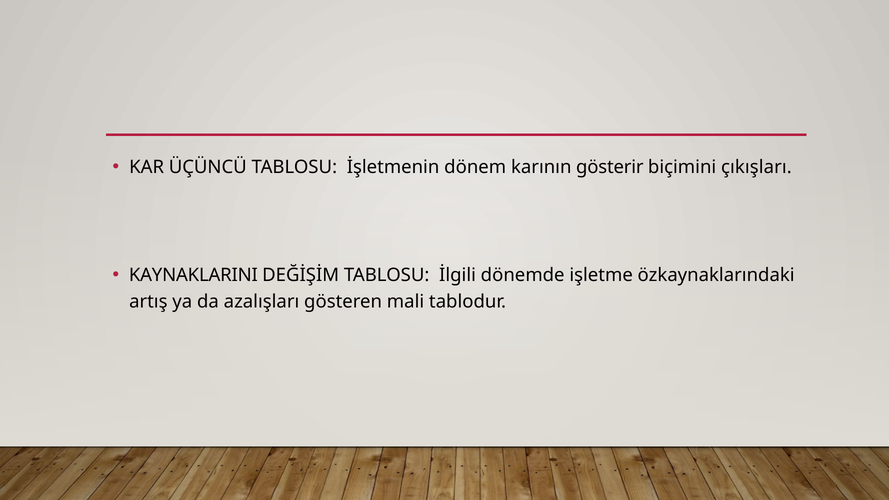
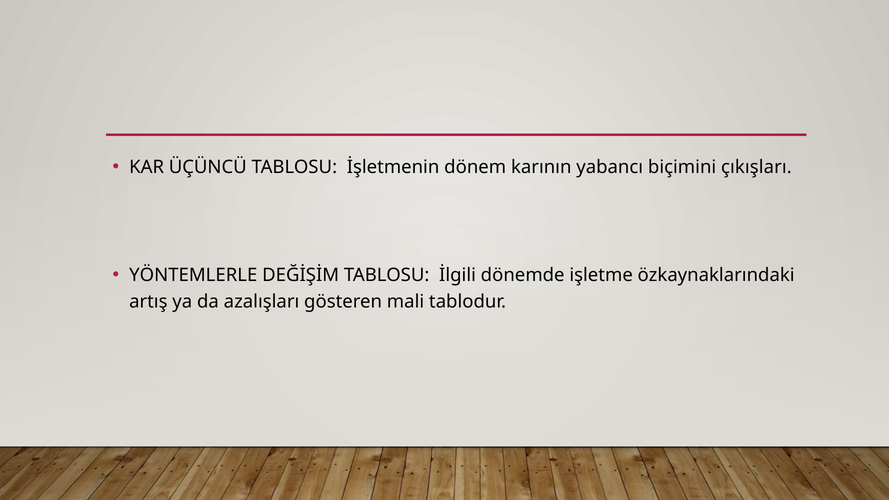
gösterir: gösterir -> yabancı
KAYNAKLARINI: KAYNAKLARINI -> YÖNTEMLERLE
